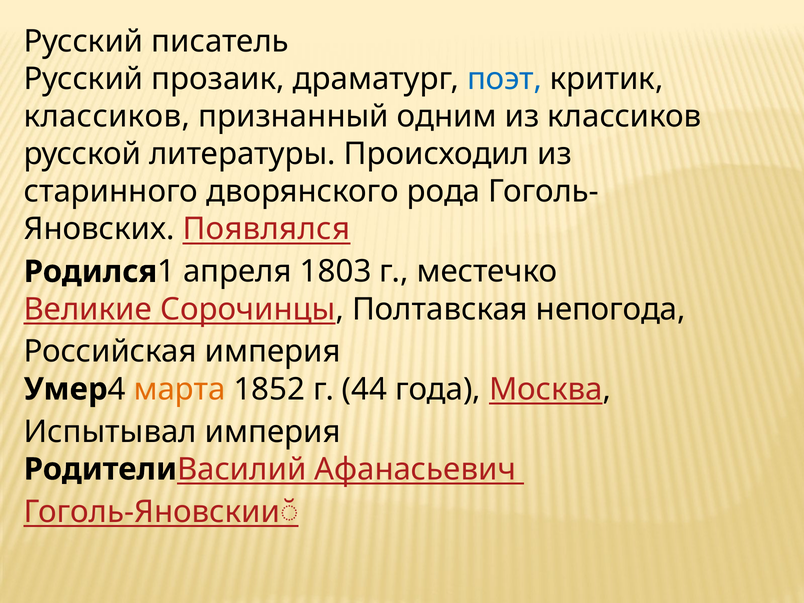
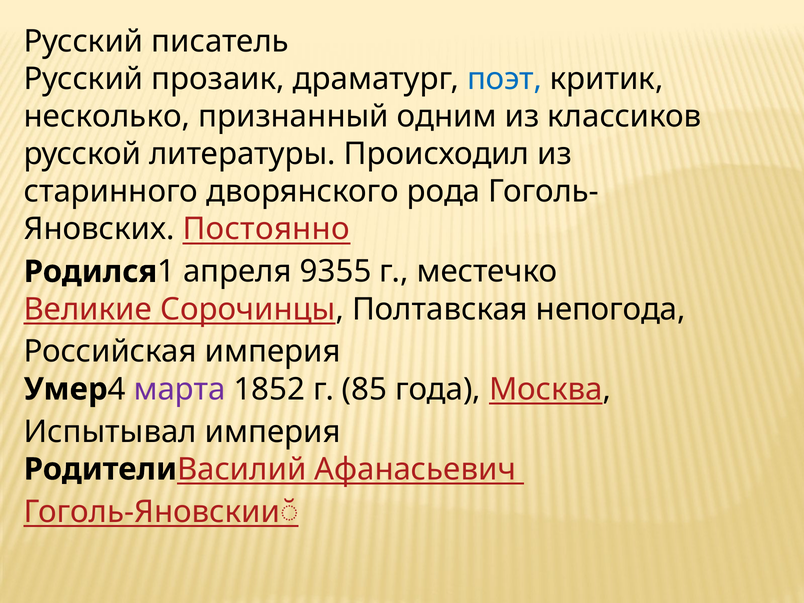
классиков at (107, 117): классиков -> несколько
Появлялся: Появлялся -> Постоянно
1803: 1803 -> 9355
марта colour: orange -> purple
44: 44 -> 85
